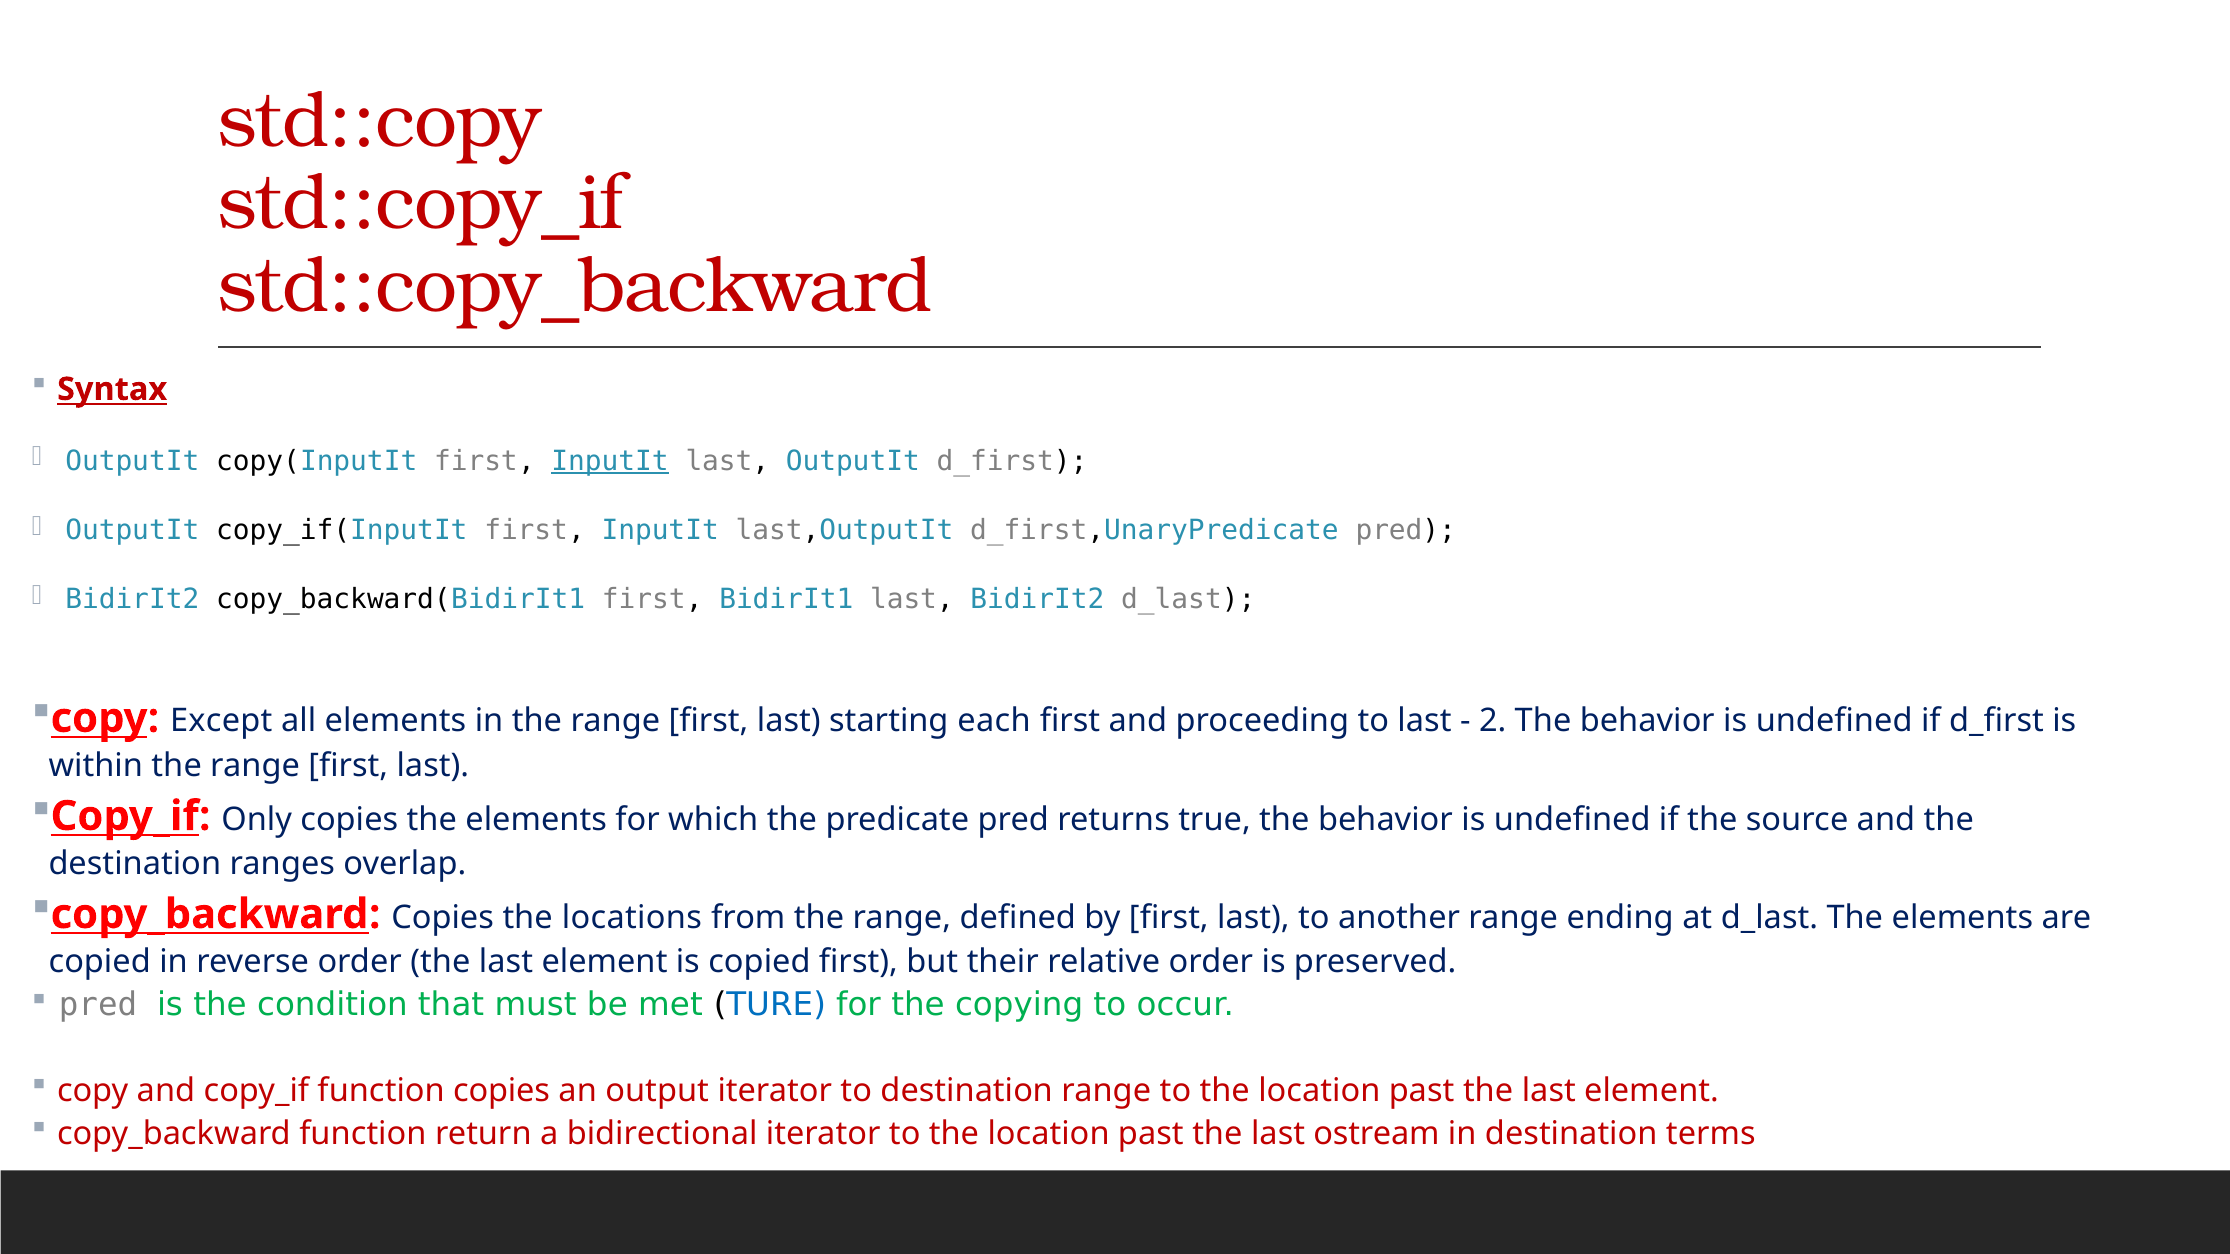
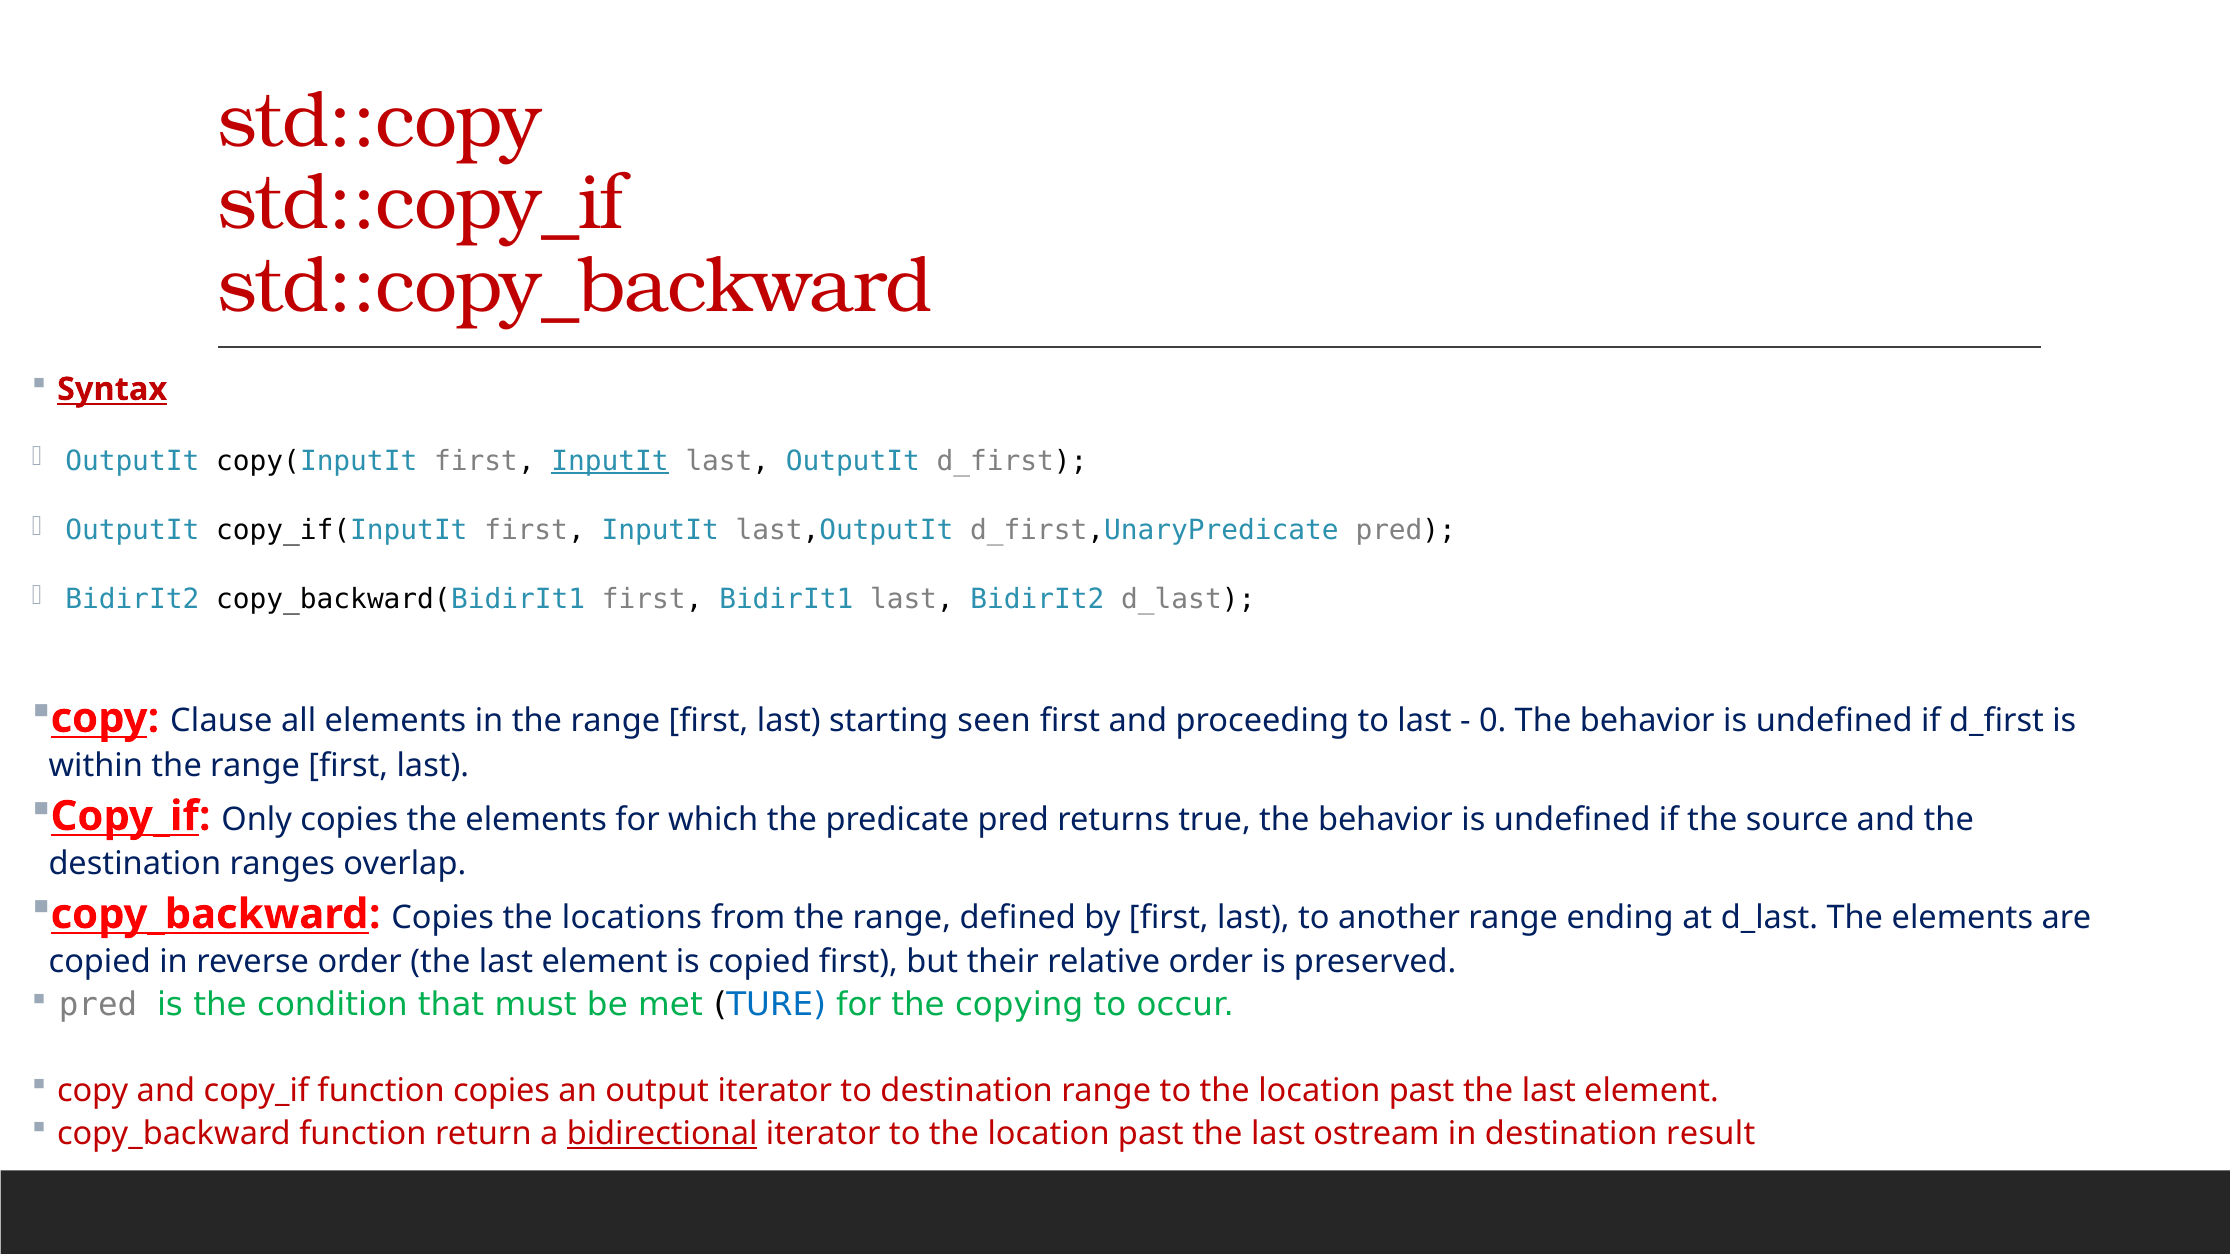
Except: Except -> Clause
each: each -> seen
2: 2 -> 0
bidirectional underline: none -> present
terms: terms -> result
